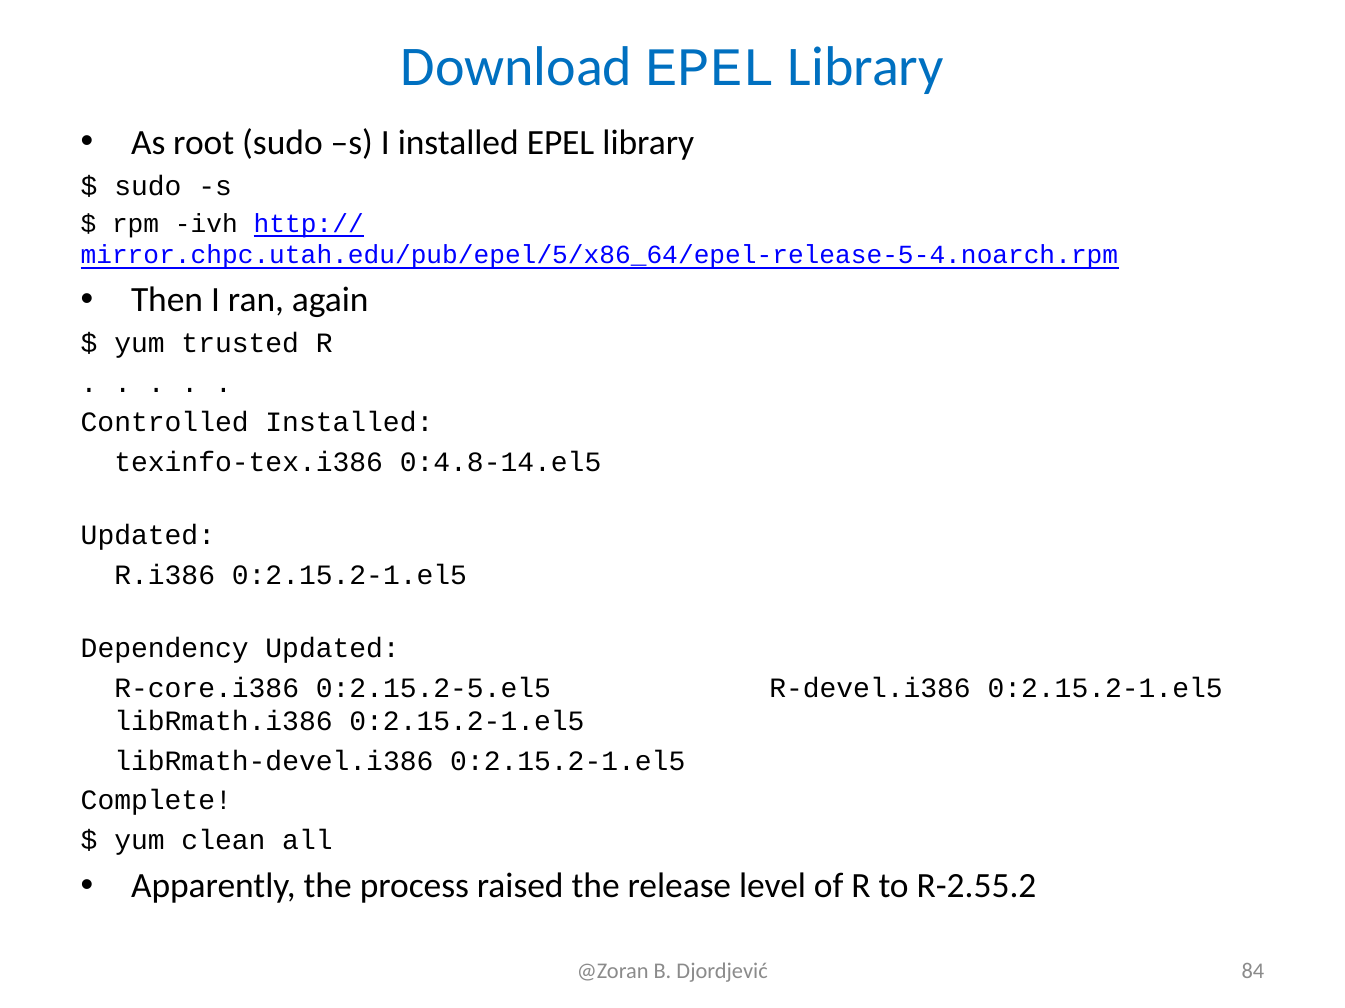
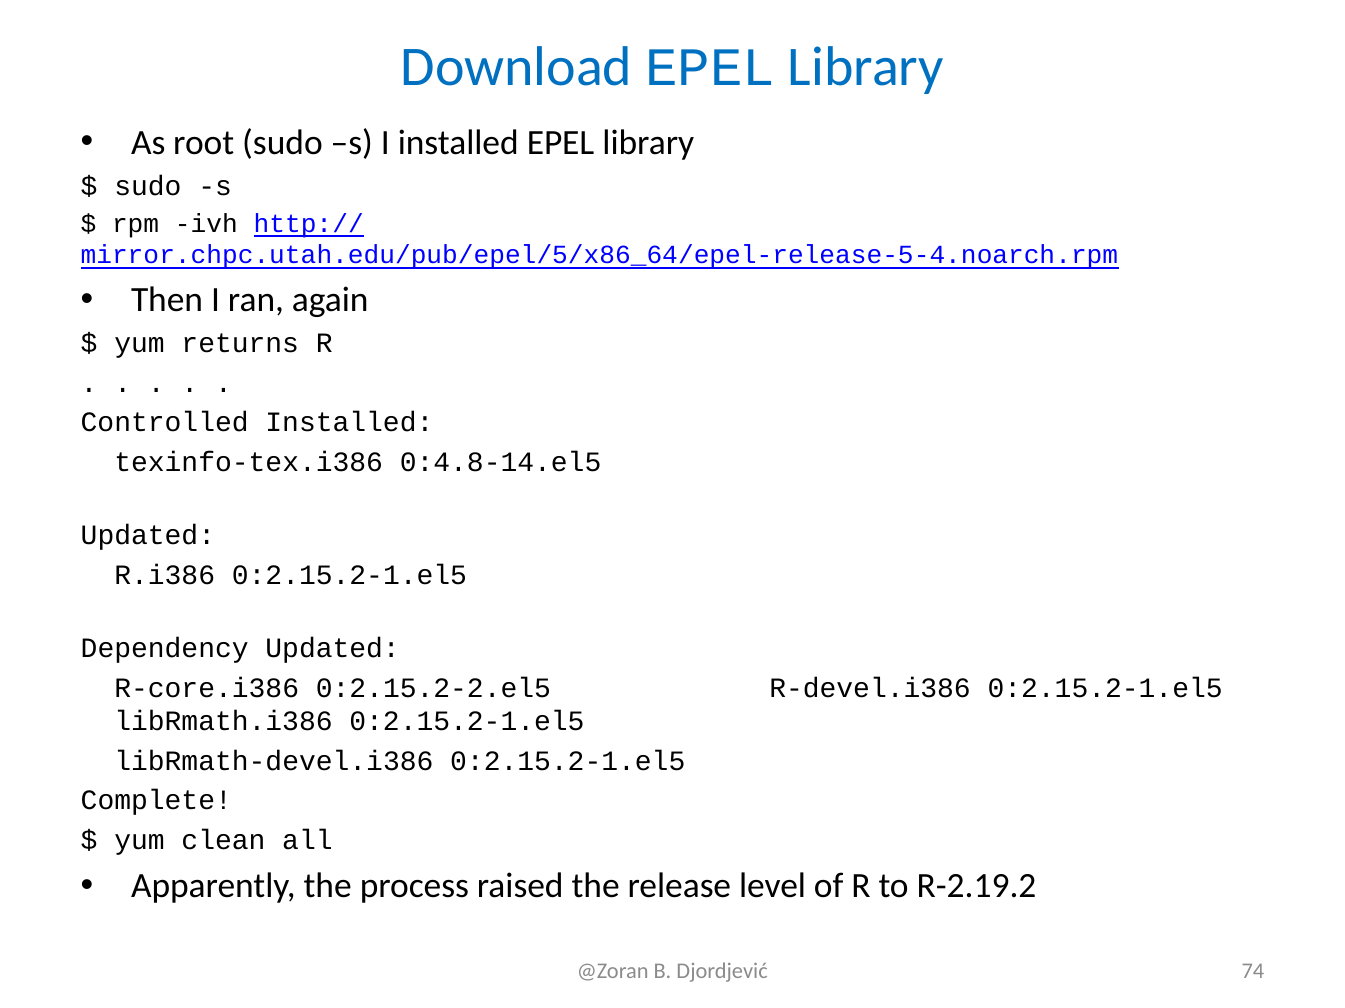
trusted: trusted -> returns
0:2.15.2-5.el5: 0:2.15.2-5.el5 -> 0:2.15.2-2.el5
R-2.55.2: R-2.55.2 -> R-2.19.2
84: 84 -> 74
